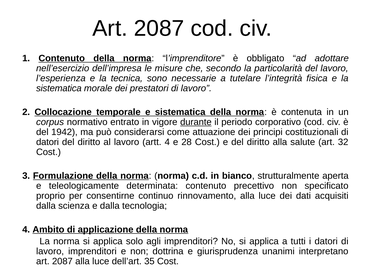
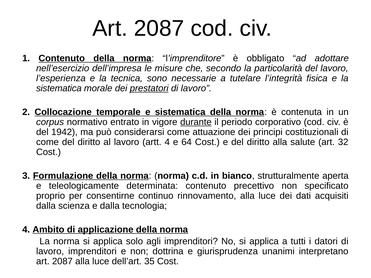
prestatori underline: none -> present
datori at (48, 142): datori -> come
28: 28 -> 64
